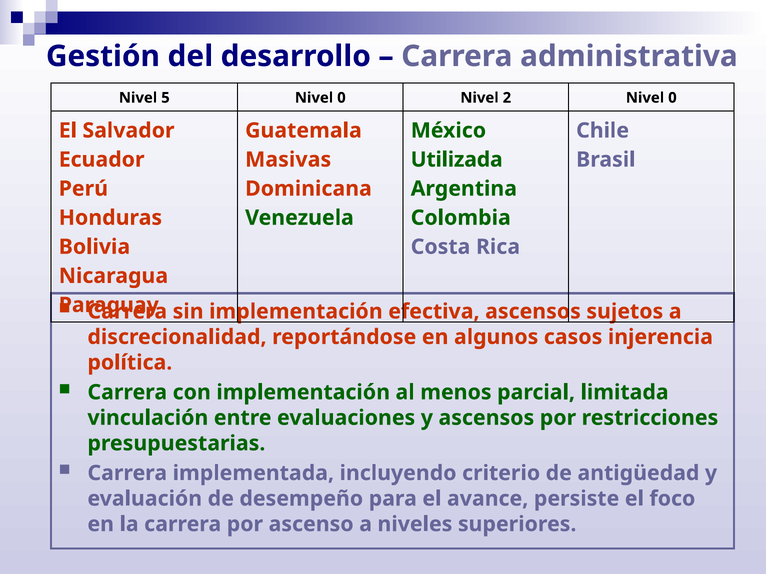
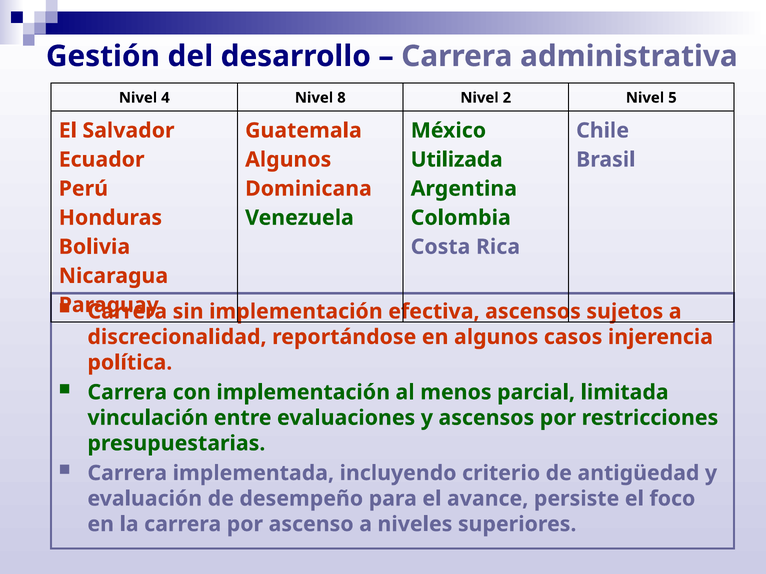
5: 5 -> 4
0 at (341, 98): 0 -> 8
2 Nivel 0: 0 -> 5
Masivas at (288, 160): Masivas -> Algunos
